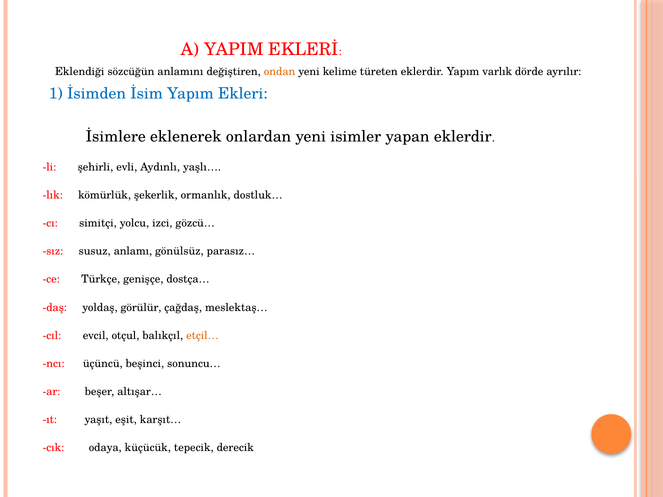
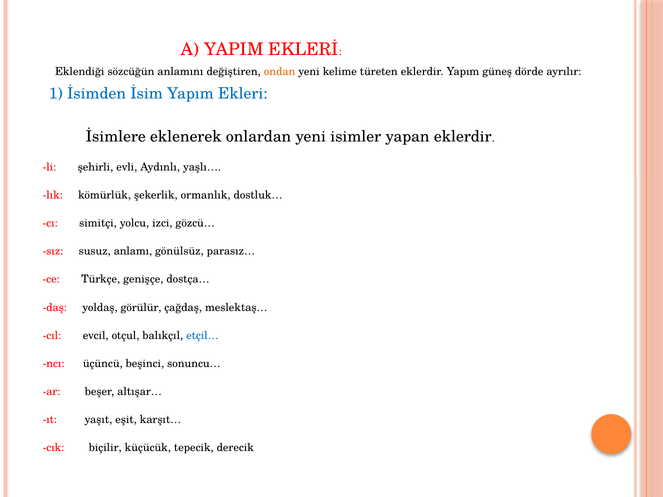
varlık: varlık -> güneş
etçil… colour: orange -> blue
odaya: odaya -> biçilir
